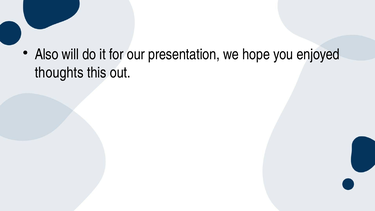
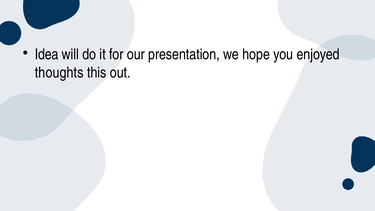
Also: Also -> Idea
